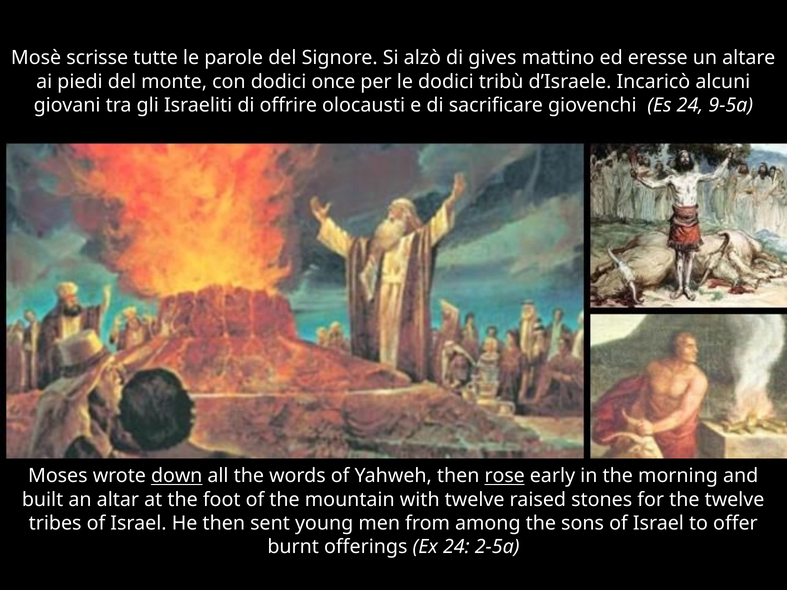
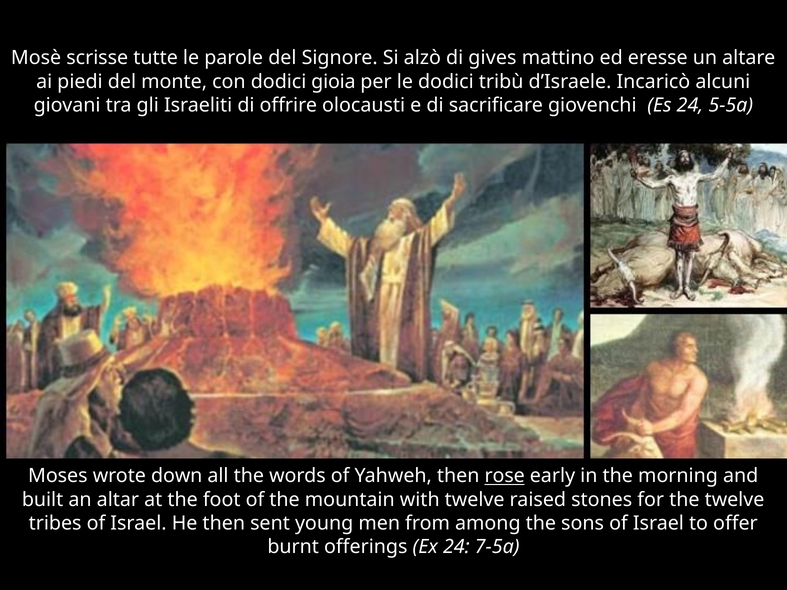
once: once -> gioia
9-5a: 9-5a -> 5-5a
down underline: present -> none
2-5a: 2-5a -> 7-5a
